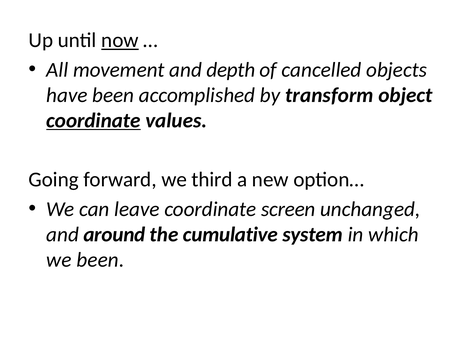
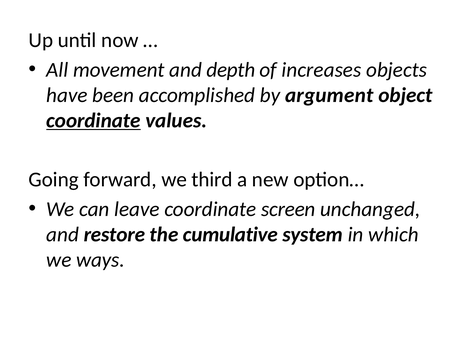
now underline: present -> none
cancelled: cancelled -> increases
transform: transform -> argument
around: around -> restore
we been: been -> ways
